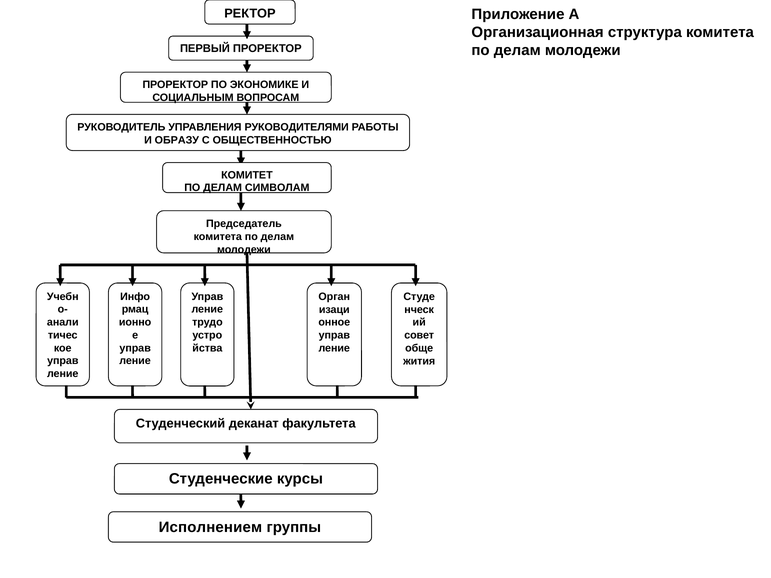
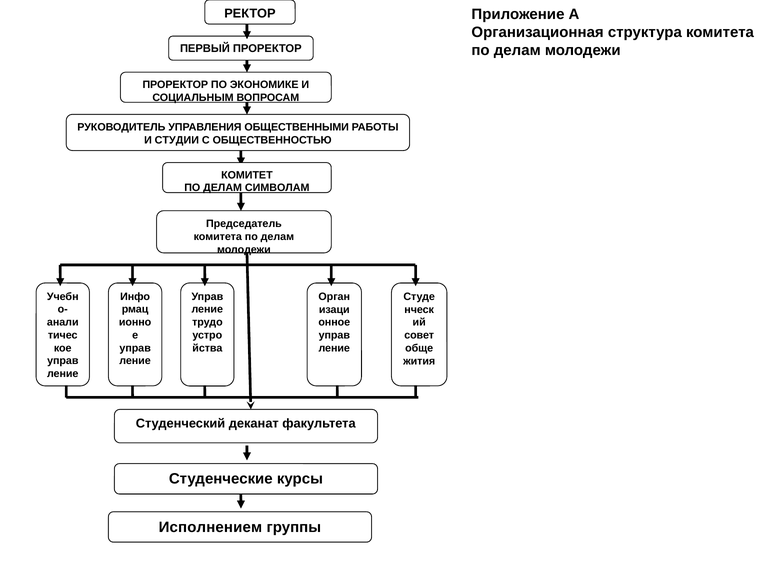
РУКОВОДИТЕЛЯМИ: РУКОВОДИТЕЛЯМИ -> ОБЩЕСТВЕННЫМИ
ОБРАЗУ: ОБРАЗУ -> СТУДИИ
